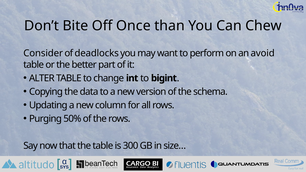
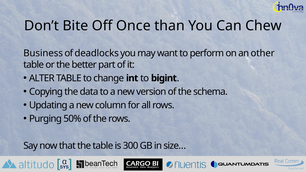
Consider: Consider -> Business
avoid: avoid -> other
